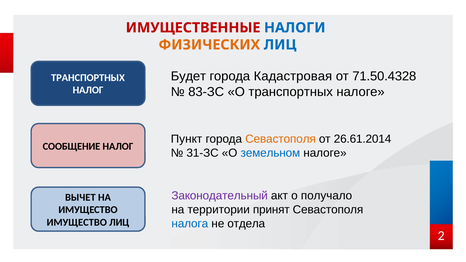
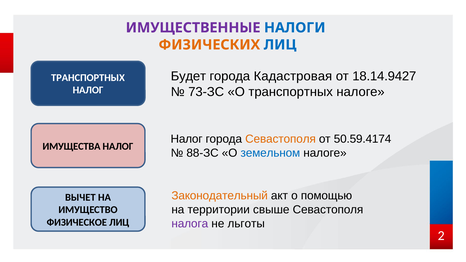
ИМУЩЕСТВЕННЫЕ colour: red -> purple
71.50.4328: 71.50.4328 -> 18.14.9427
83-ЗС: 83-ЗС -> 73-ЗС
Пункт at (187, 139): Пункт -> Налог
26.61.2014: 26.61.2014 -> 50.59.4174
СООБЩЕНИЕ: СООБЩЕНИЕ -> ИМУЩЕСТВА
31-ЗС: 31-ЗС -> 88-ЗС
Законодательный colour: purple -> orange
получало: получало -> помощью
принят: принят -> свыше
ИМУЩЕСТВО at (77, 222): ИМУЩЕСТВО -> ФИЗИЧЕСКОЕ
налога colour: blue -> purple
отдела: отдела -> льготы
